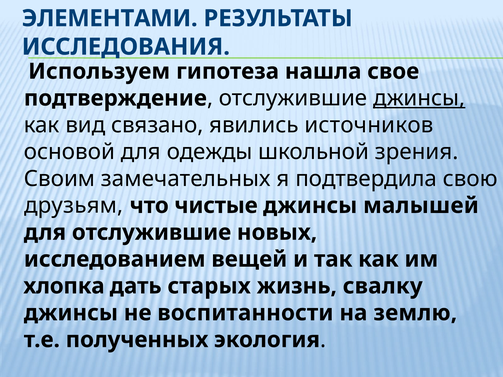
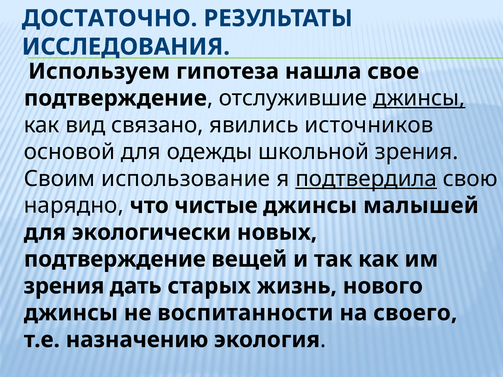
ЭЛЕМЕНТАМИ: ЭЛЕМЕНТАМИ -> ДОСТАТОЧНО
замечательных: замечательных -> использование
подтвердила underline: none -> present
друзьям: друзьям -> нарядно
для отслужившие: отслужившие -> экологически
исследованием at (115, 259): исследованием -> подтверждение
хлопка at (64, 286): хлопка -> зрения
свалку: свалку -> нового
землю: землю -> своего
полученных: полученных -> назначению
